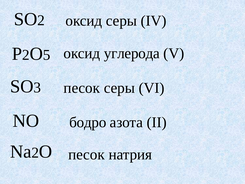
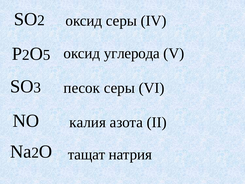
бодро: бодро -> калия
песок at (86, 154): песок -> тащат
